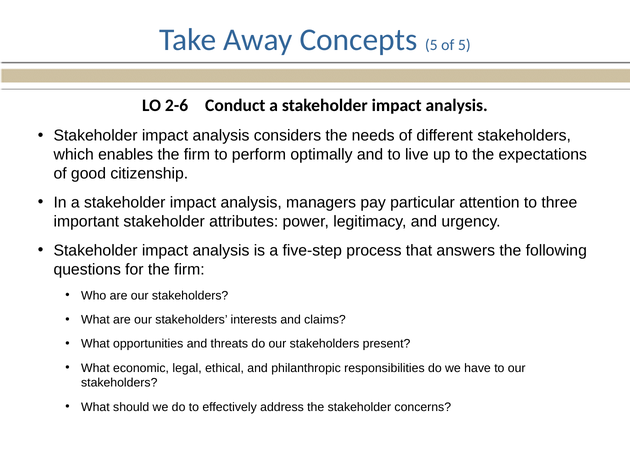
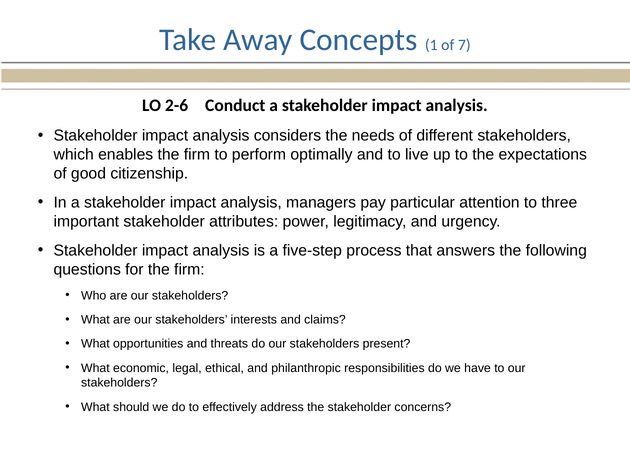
Concepts 5: 5 -> 1
of 5: 5 -> 7
